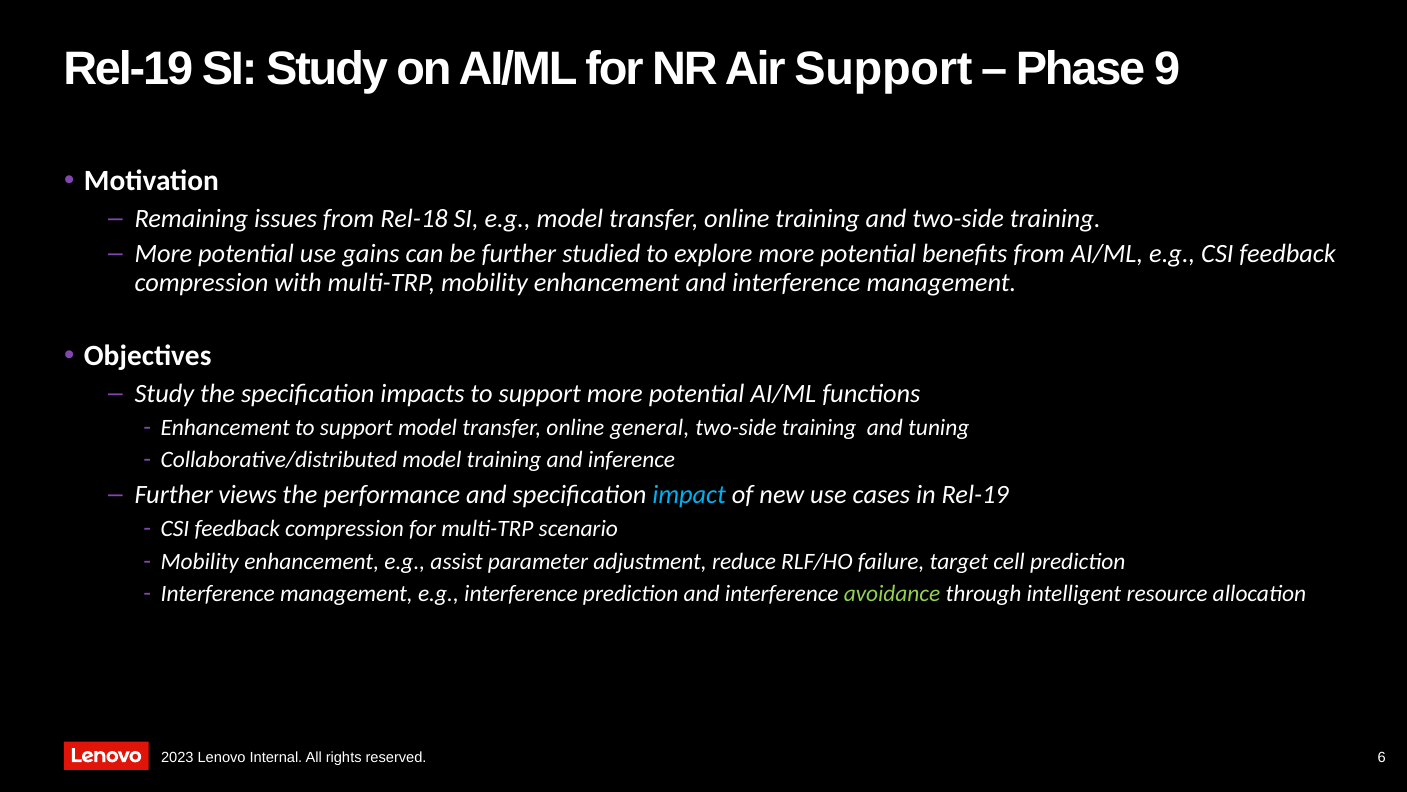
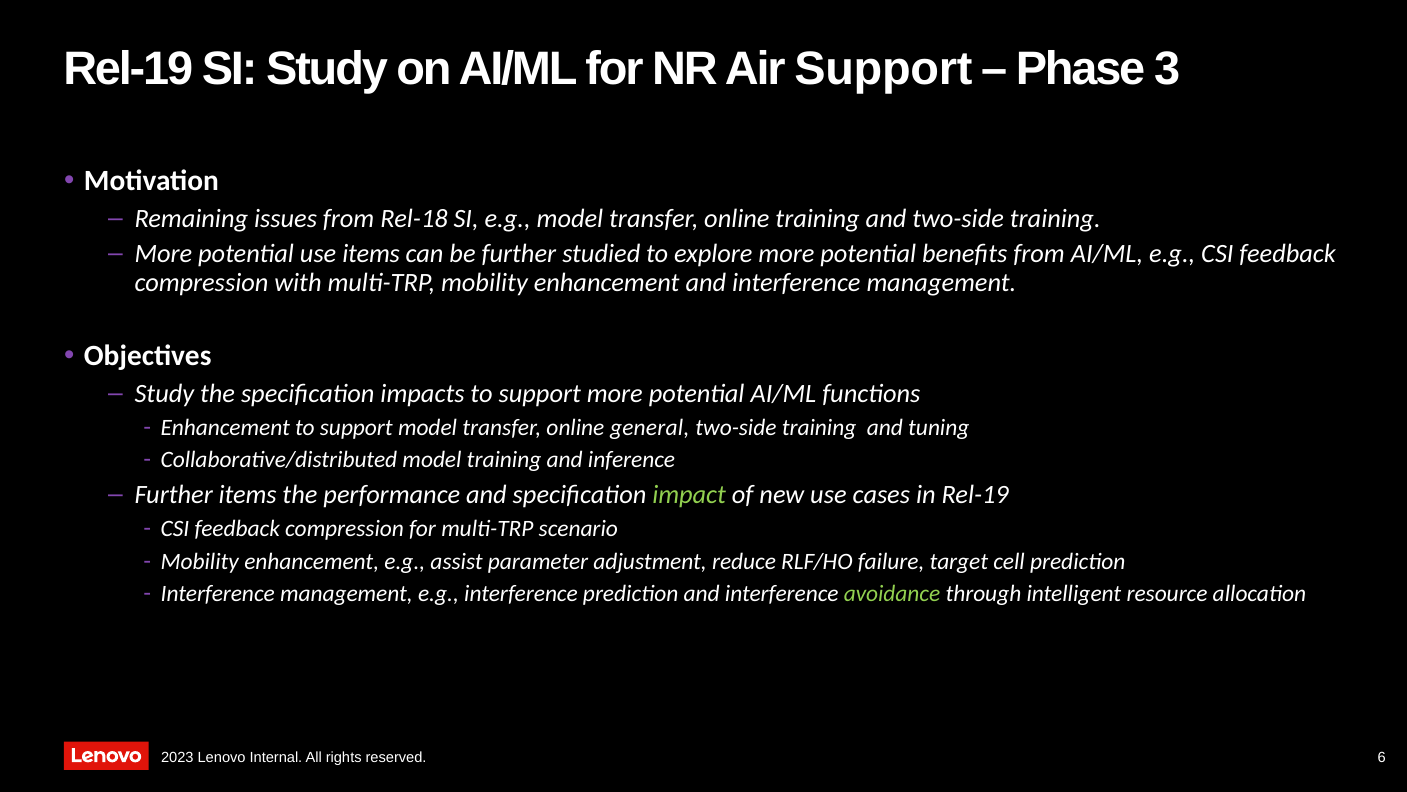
9: 9 -> 3
use gains: gains -> items
Further views: views -> items
impact colour: light blue -> light green
